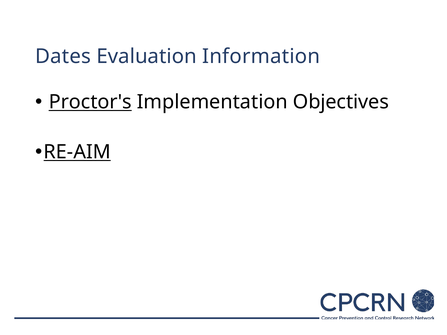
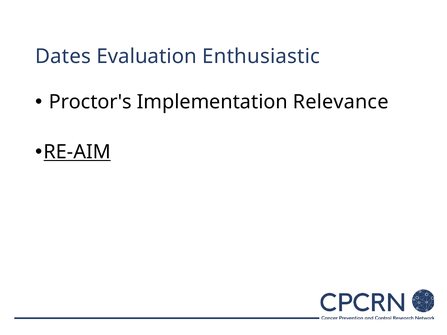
Information: Information -> Enthusiastic
Proctor's underline: present -> none
Objectives: Objectives -> Relevance
